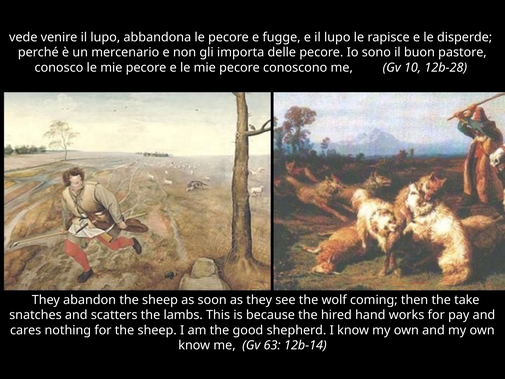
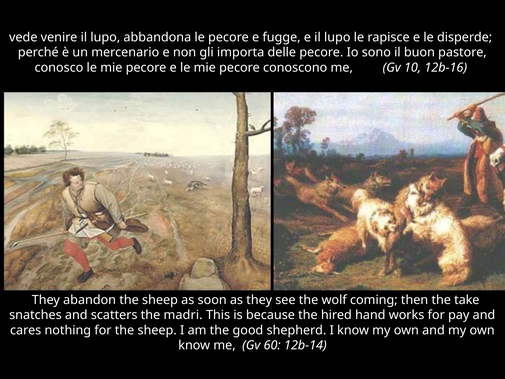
12b-28: 12b-28 -> 12b-16
lambs: lambs -> madri
63: 63 -> 60
